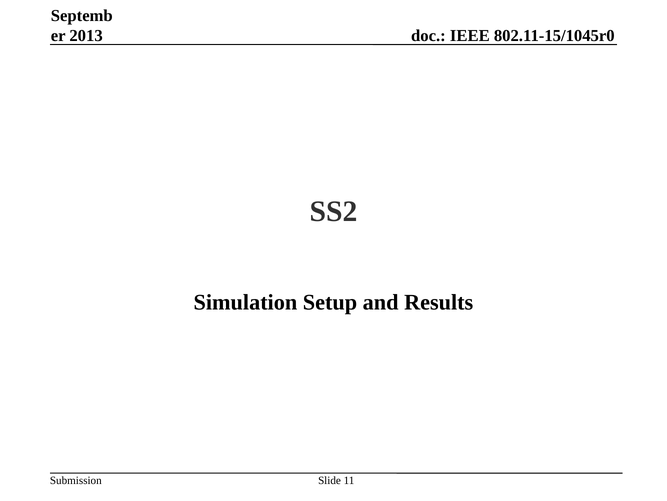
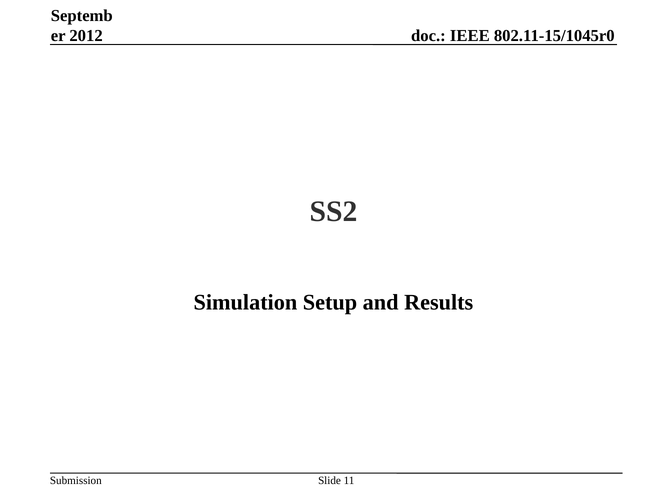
2013: 2013 -> 2012
